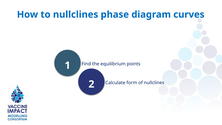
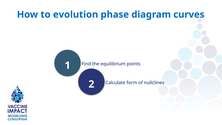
to nullclines: nullclines -> evolution
